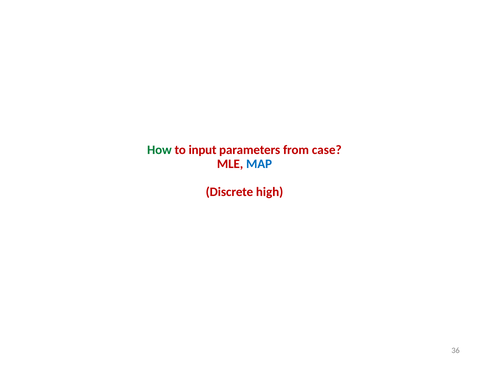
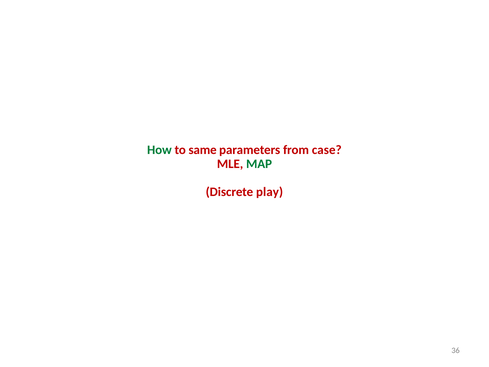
input: input -> same
MAP colour: blue -> green
high: high -> play
